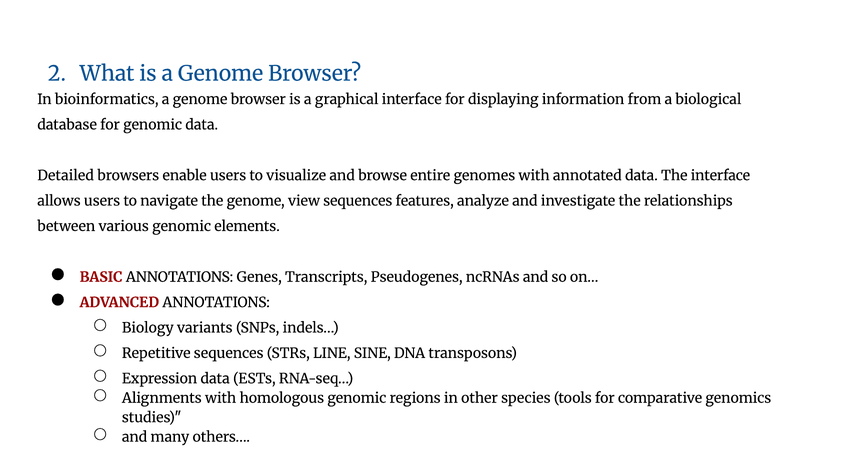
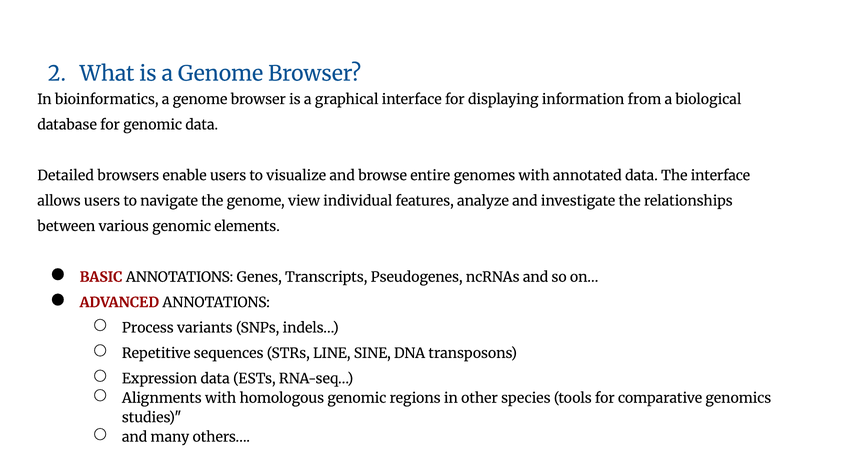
view sequences: sequences -> individual
Biology: Biology -> Process
